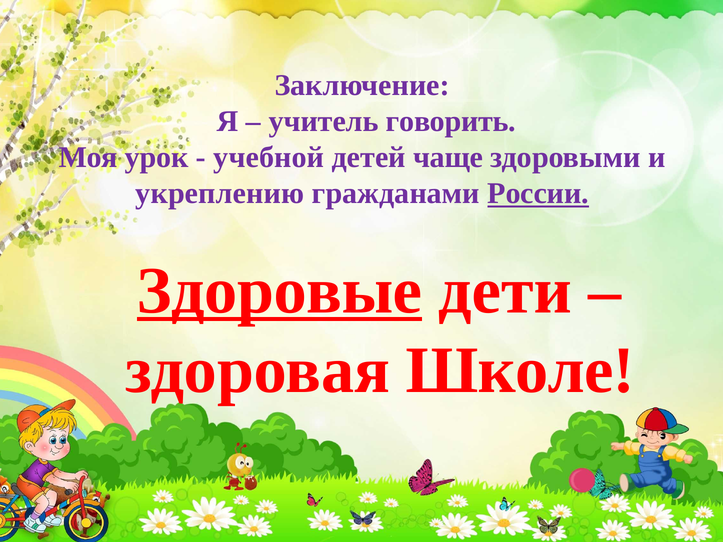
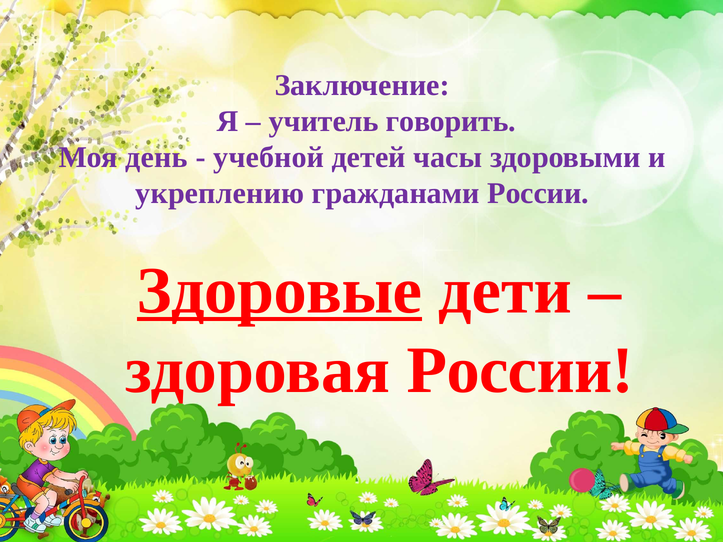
урок: урок -> день
чаще: чаще -> часы
России at (538, 194) underline: present -> none
здоровая Школе: Школе -> России
